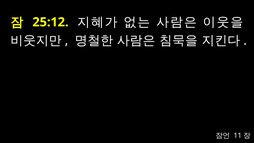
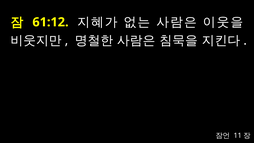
25:12: 25:12 -> 61:12
